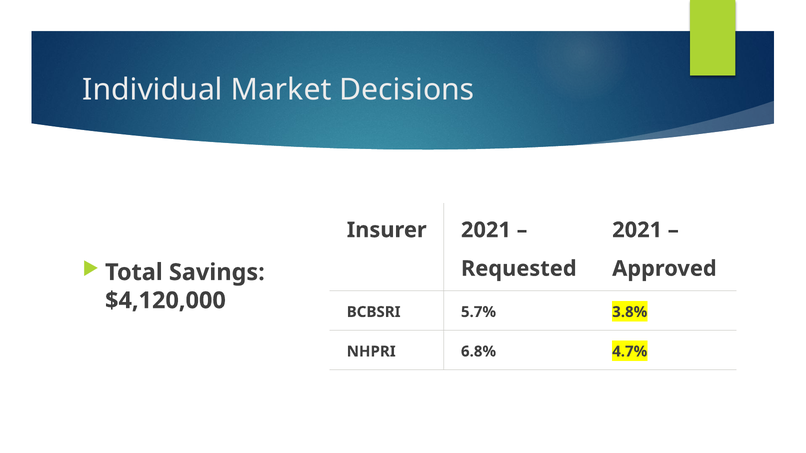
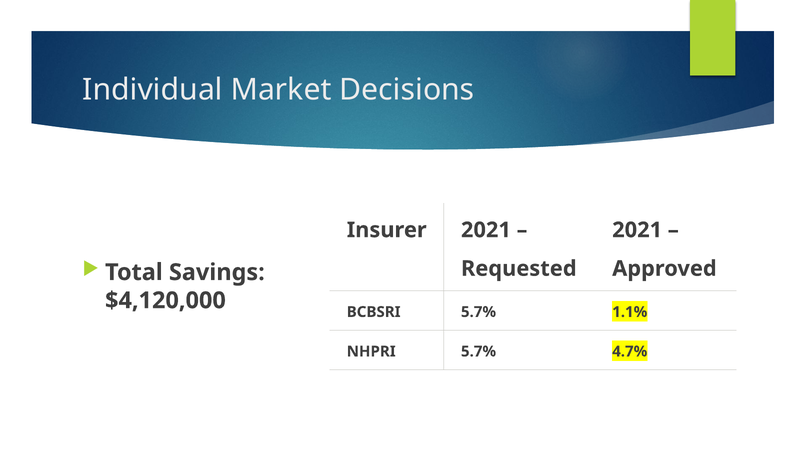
3.8%: 3.8% -> 1.1%
NHPRI 6.8%: 6.8% -> 5.7%
